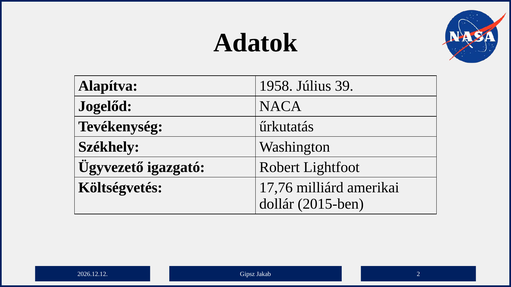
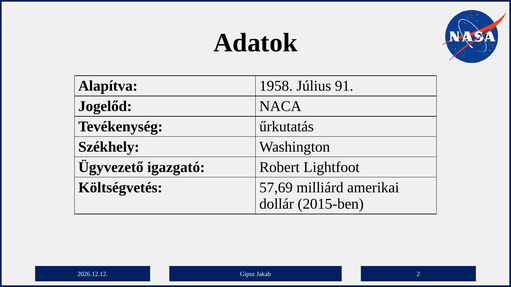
39: 39 -> 91
17,76: 17,76 -> 57,69
